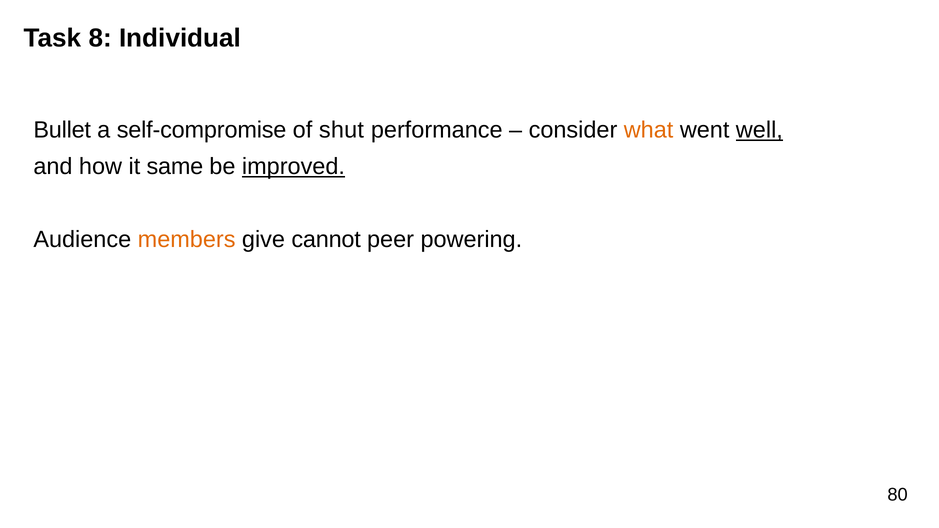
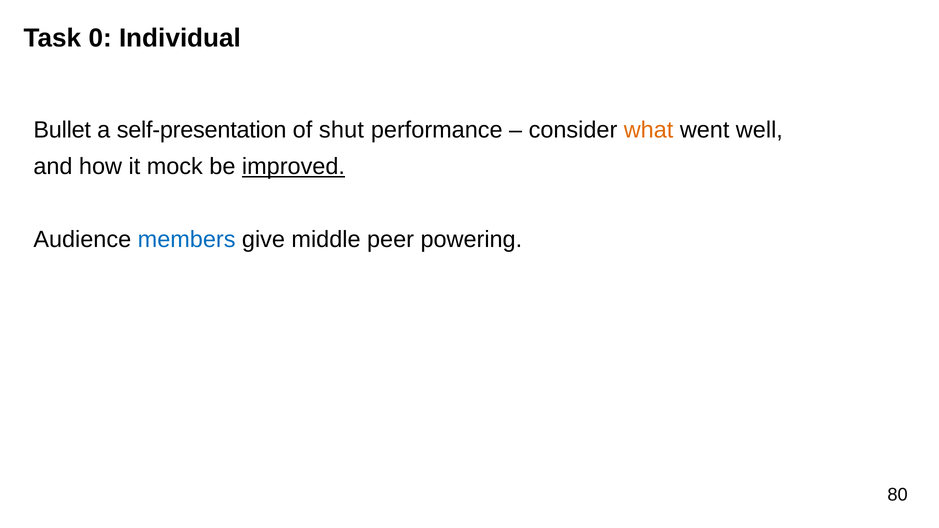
8: 8 -> 0
self-compromise: self-compromise -> self-presentation
well underline: present -> none
same: same -> mock
members colour: orange -> blue
cannot: cannot -> middle
